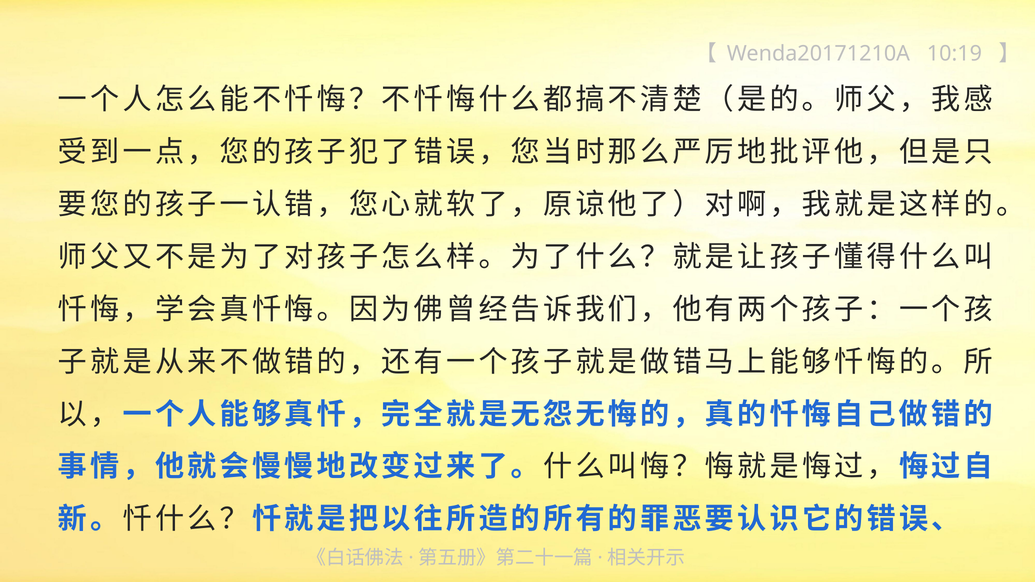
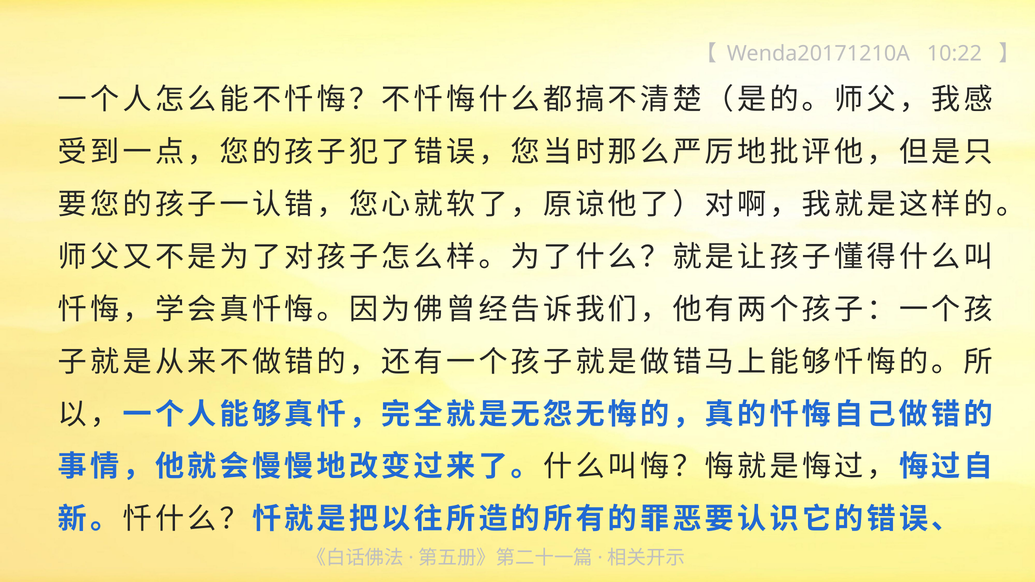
10:19: 10:19 -> 10:22
